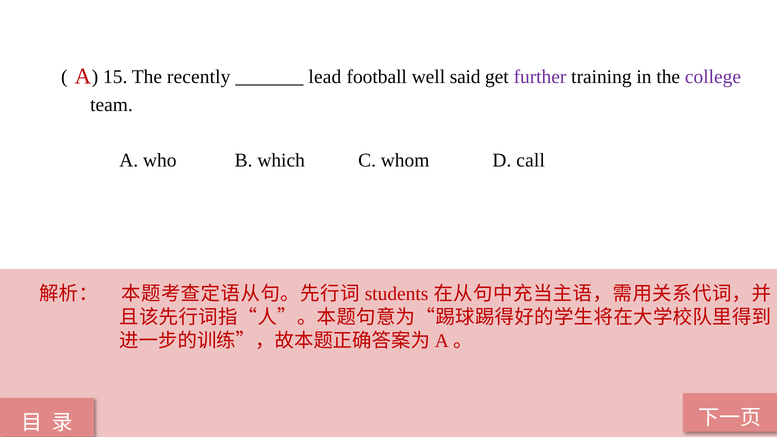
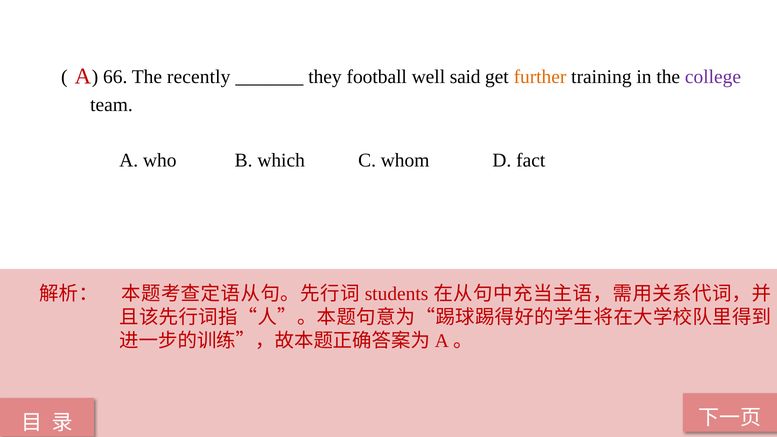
15: 15 -> 66
lead: lead -> they
further colour: purple -> orange
call: call -> fact
